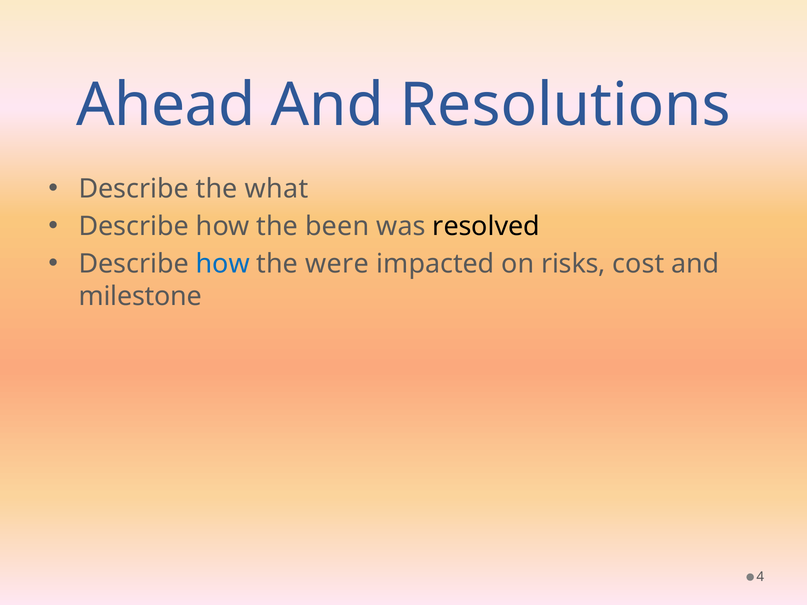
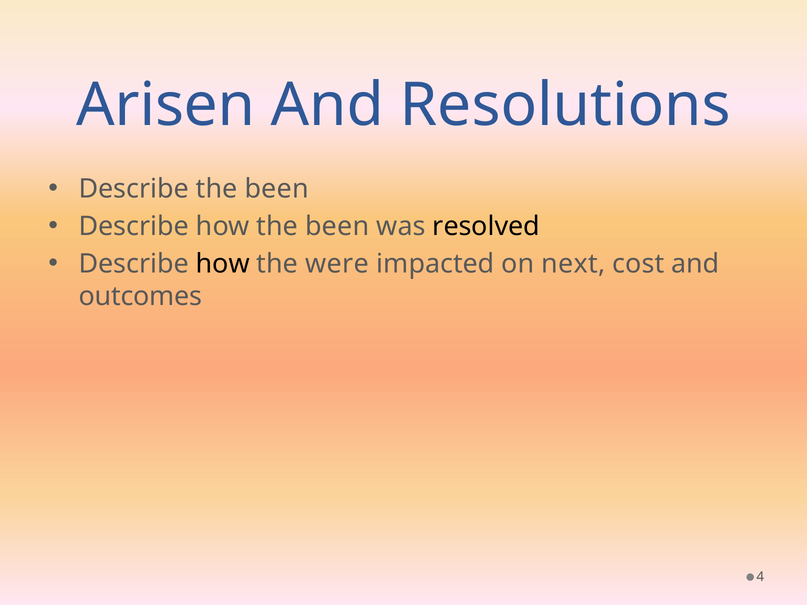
Ahead: Ahead -> Arisen
Describe the what: what -> been
how at (223, 264) colour: blue -> black
risks: risks -> next
milestone: milestone -> outcomes
